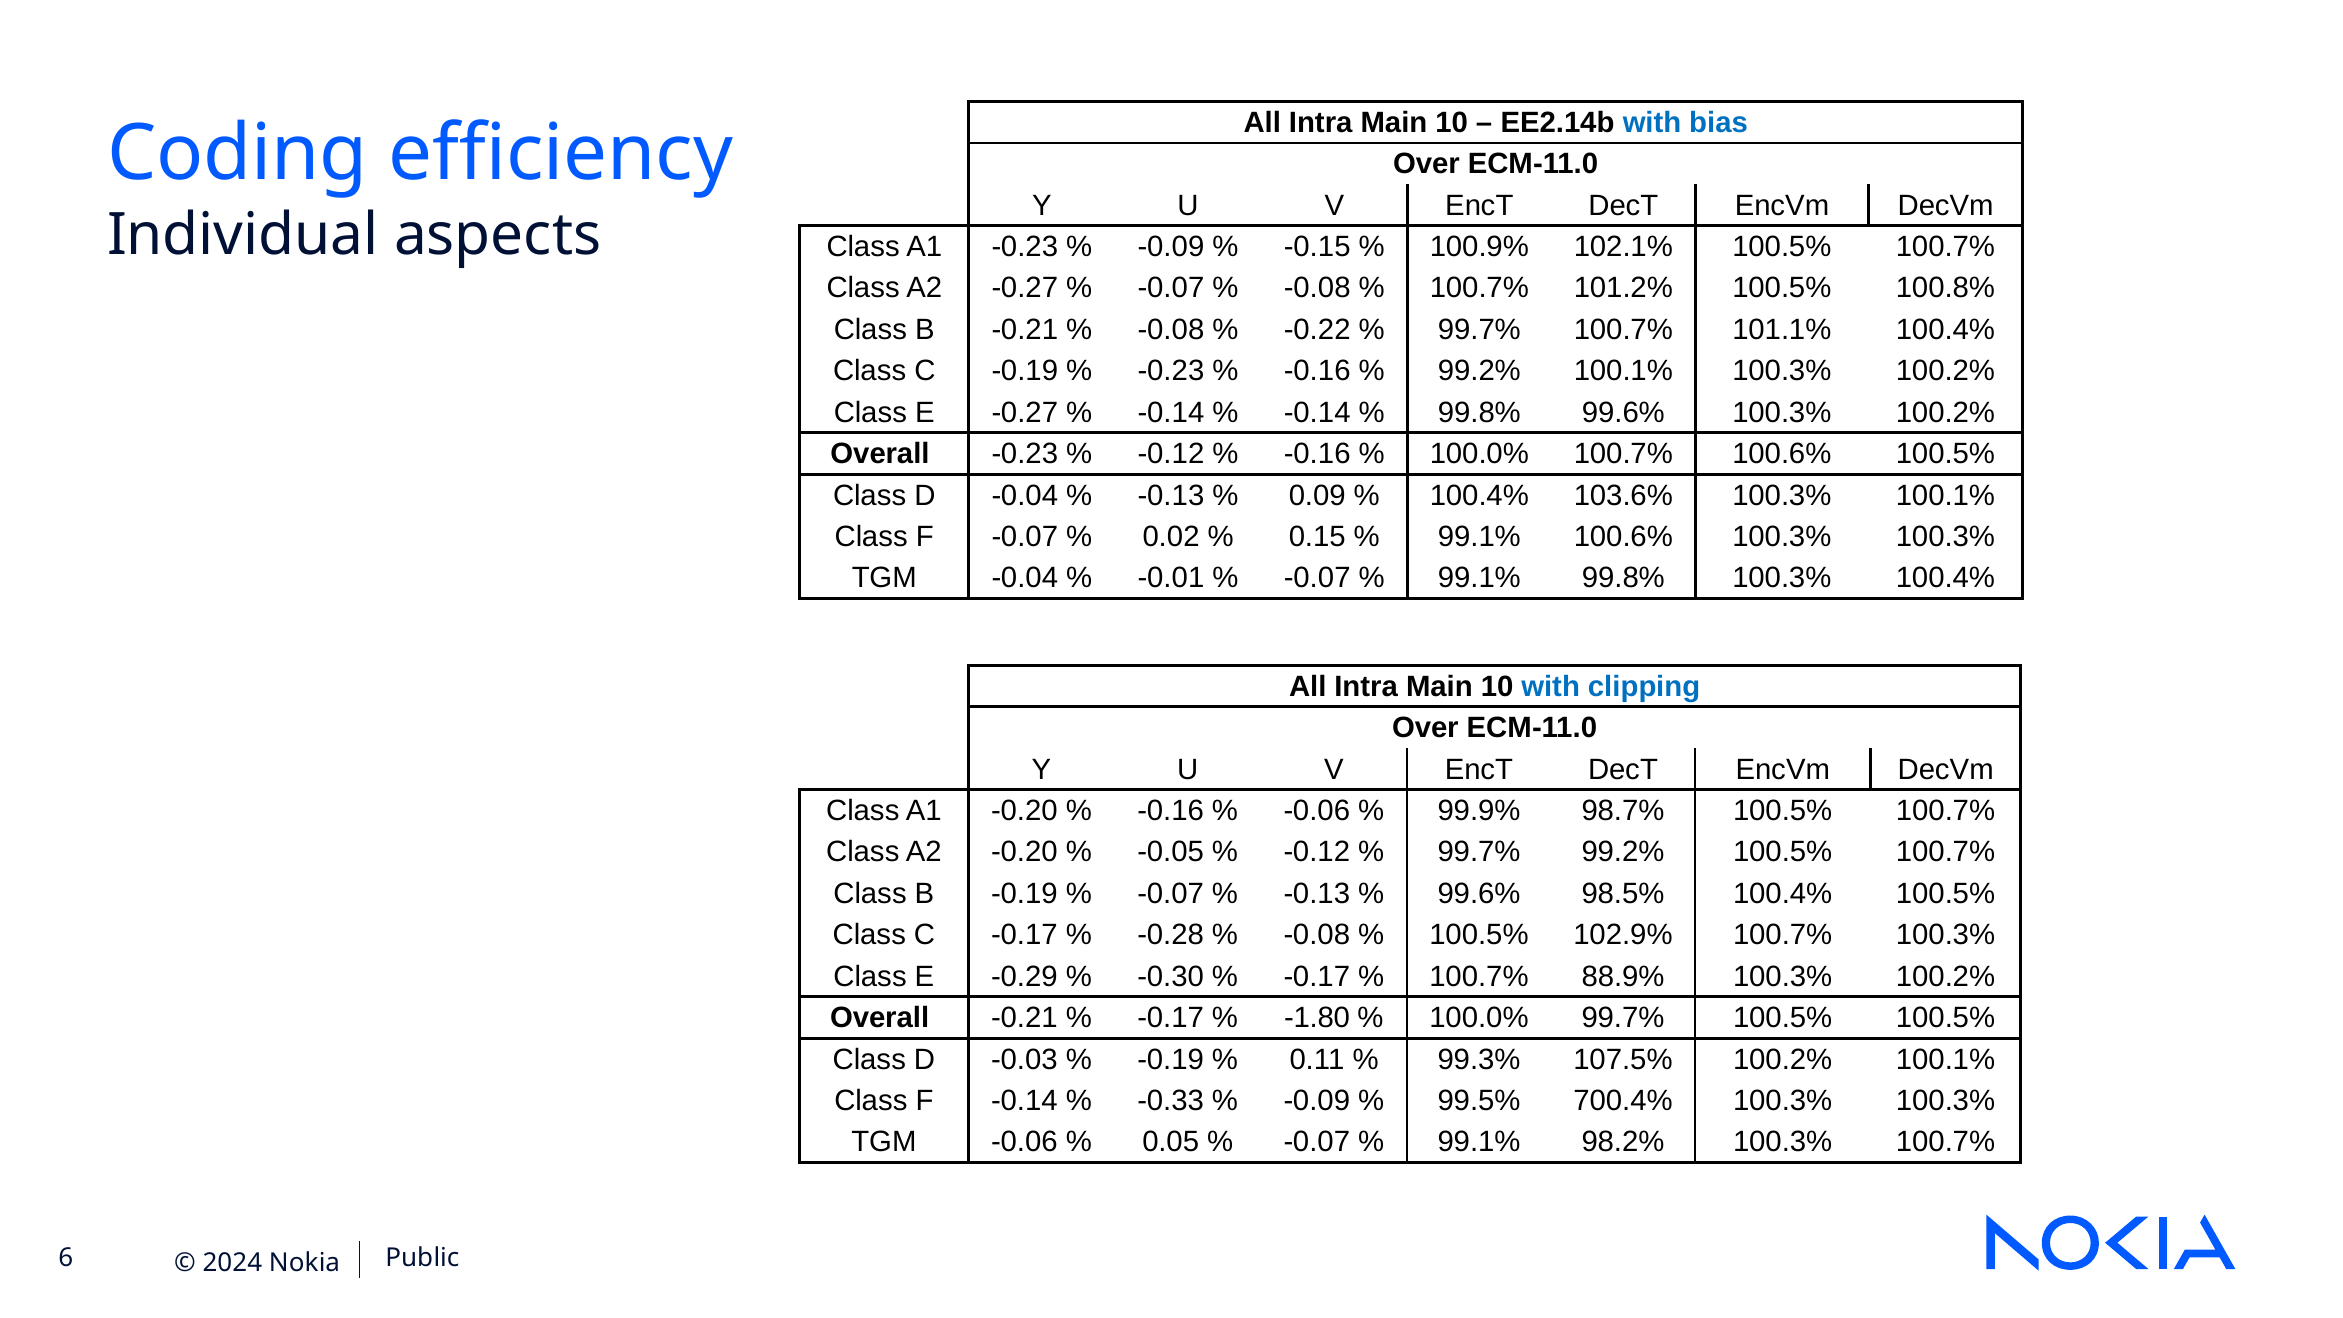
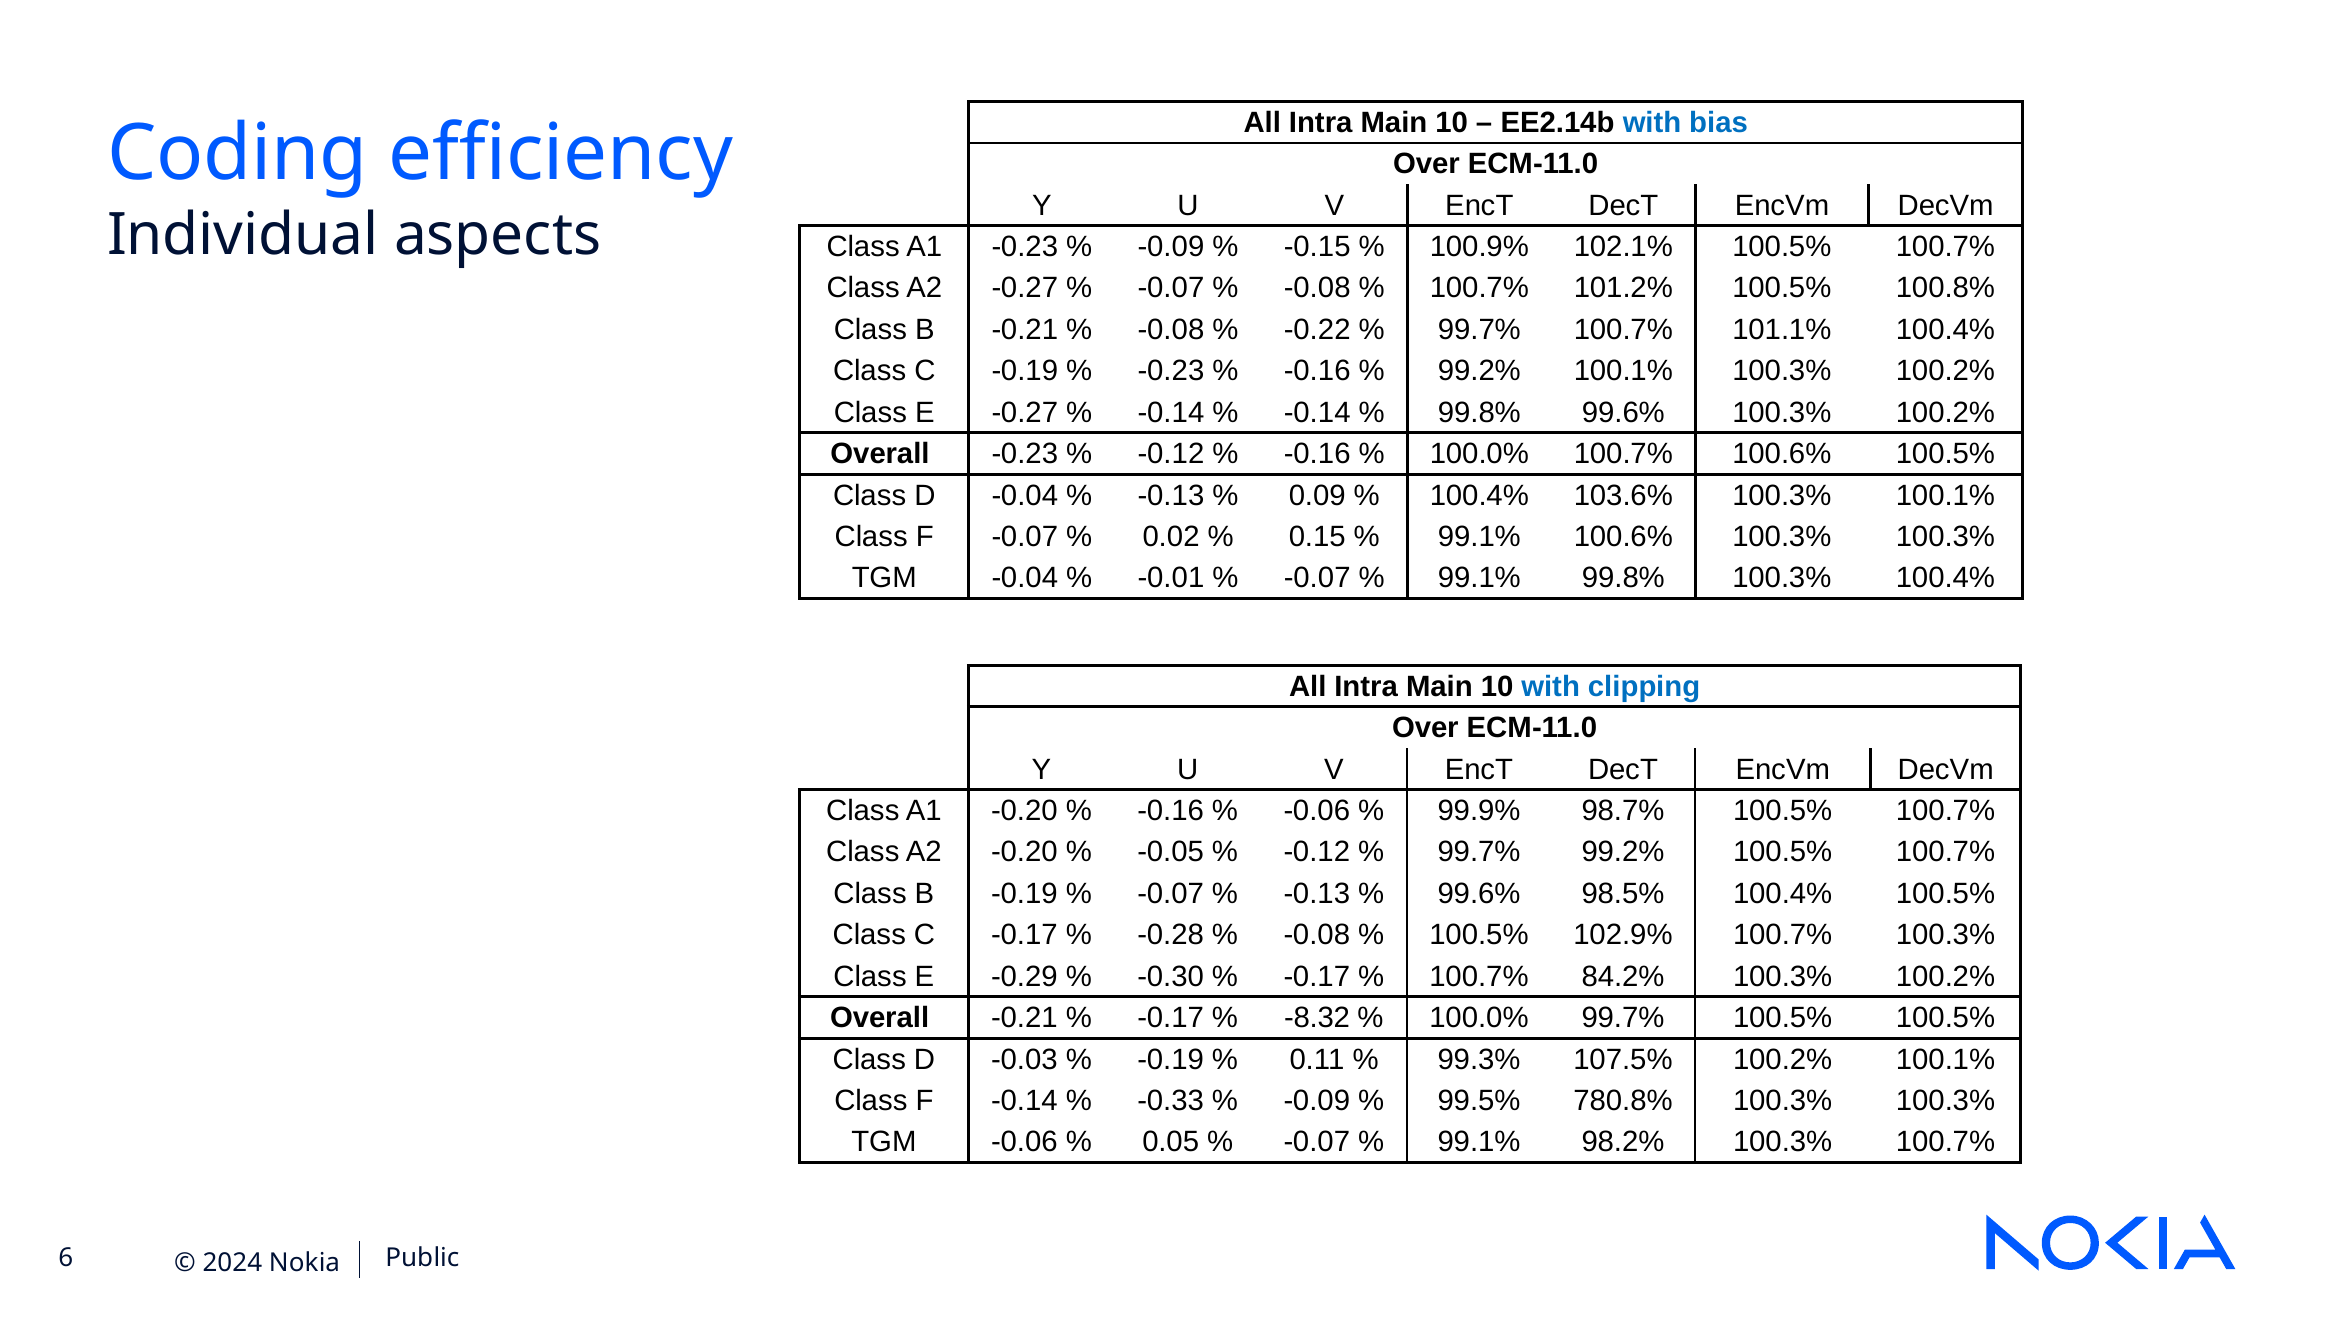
88.9%: 88.9% -> 84.2%
-1.80: -1.80 -> -8.32
700.4%: 700.4% -> 780.8%
